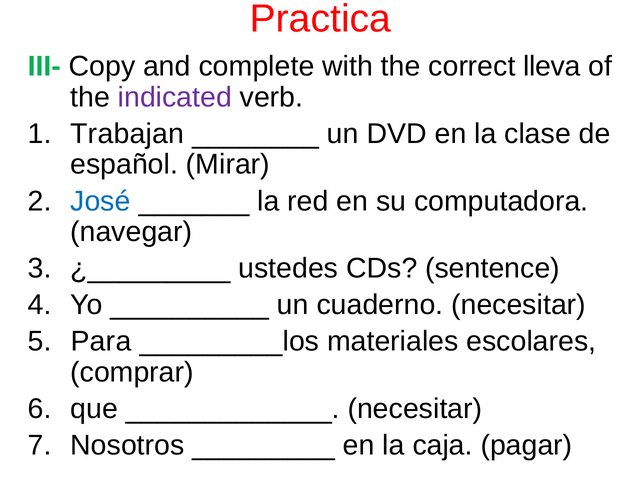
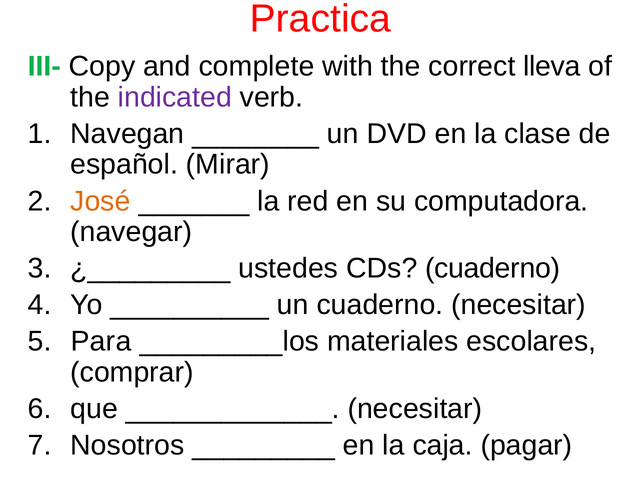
Trabajan: Trabajan -> Navegan
José colour: blue -> orange
CDs sentence: sentence -> cuaderno
